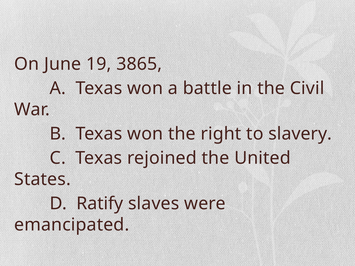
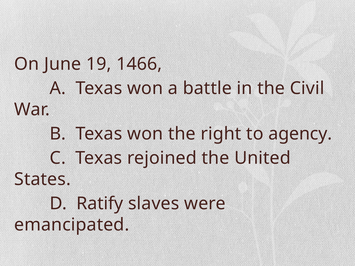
3865: 3865 -> 1466
slavery: slavery -> agency
